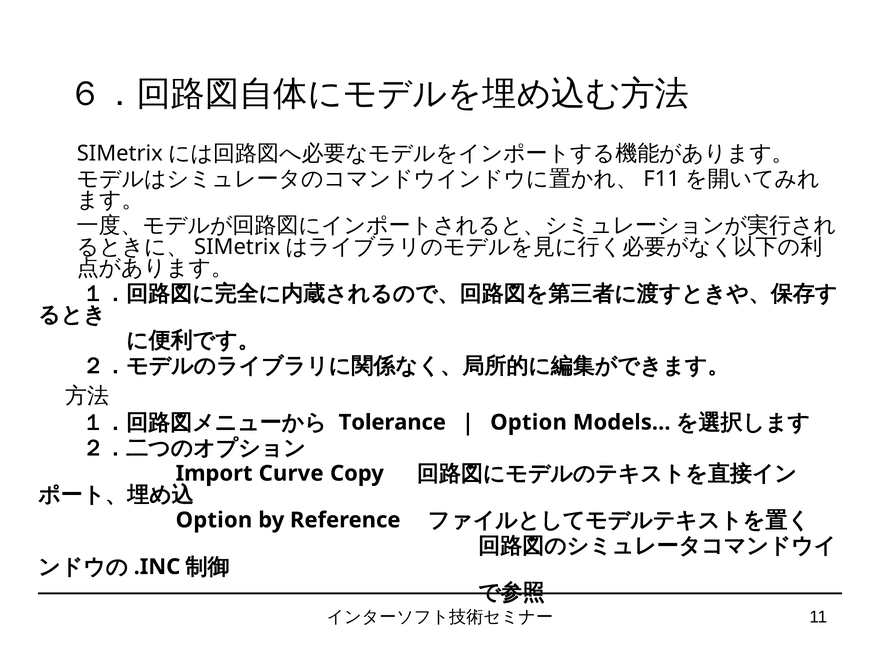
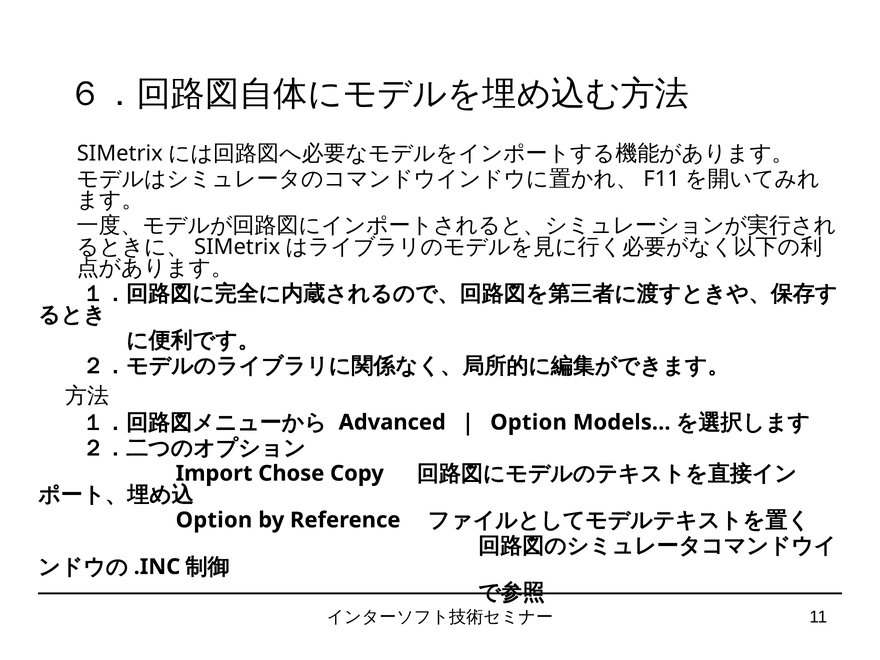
Tolerance: Tolerance -> Advanced
Curve: Curve -> Chose
